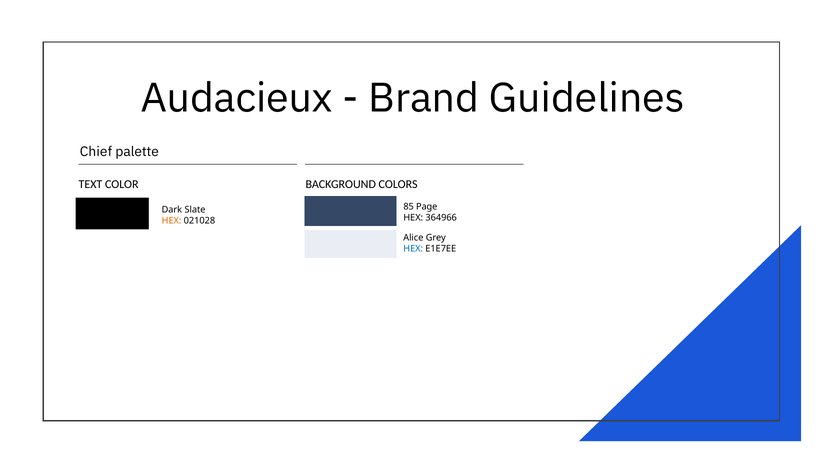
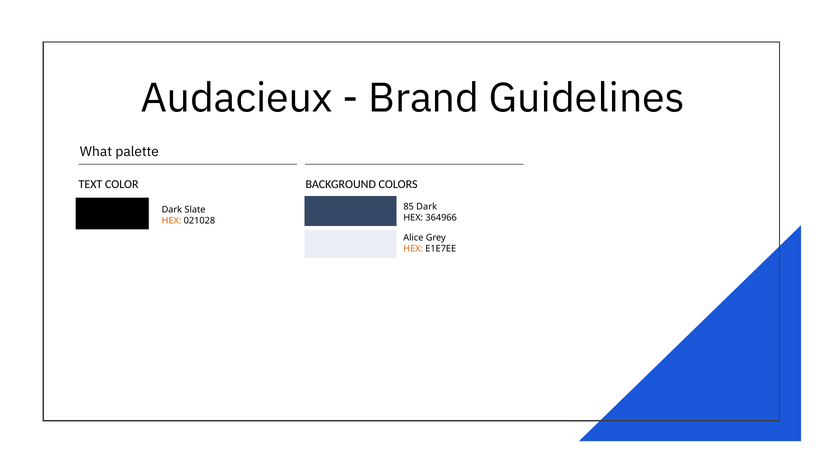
Chief: Chief -> What
85 Page: Page -> Dark
HEX at (413, 248) colour: blue -> orange
